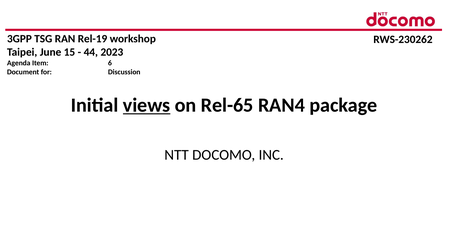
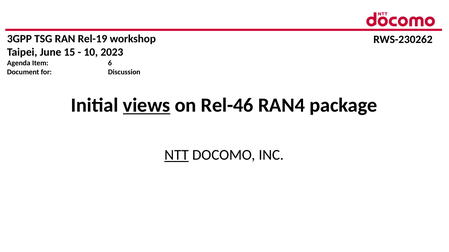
44: 44 -> 10
Rel-65: Rel-65 -> Rel-46
NTT underline: none -> present
